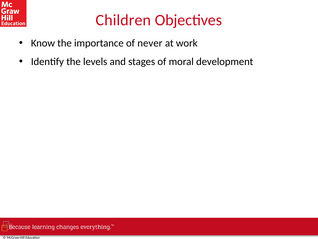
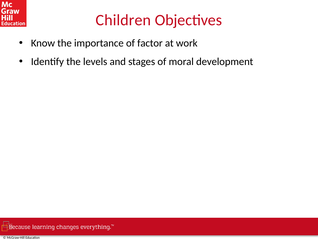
never: never -> factor
